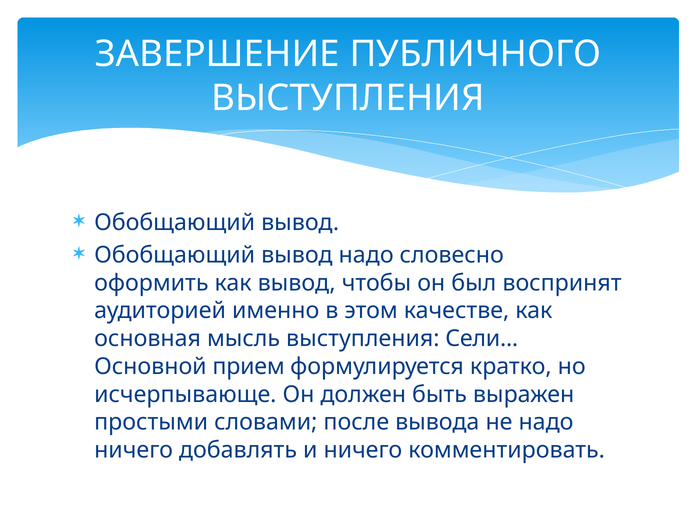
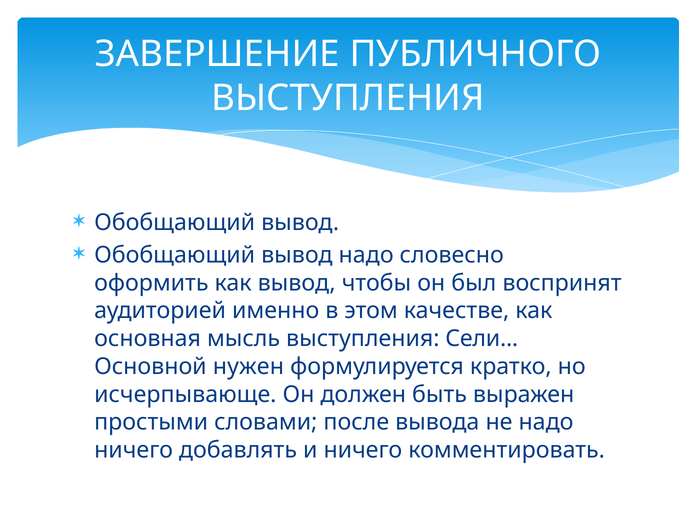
прием: прием -> нужен
